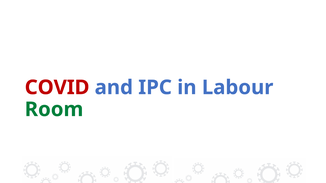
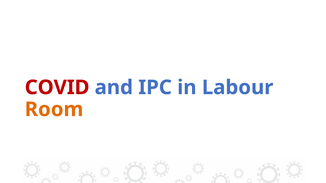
Room colour: green -> orange
